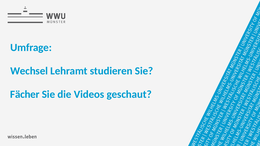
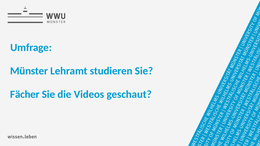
Wechsel: Wechsel -> Münster
